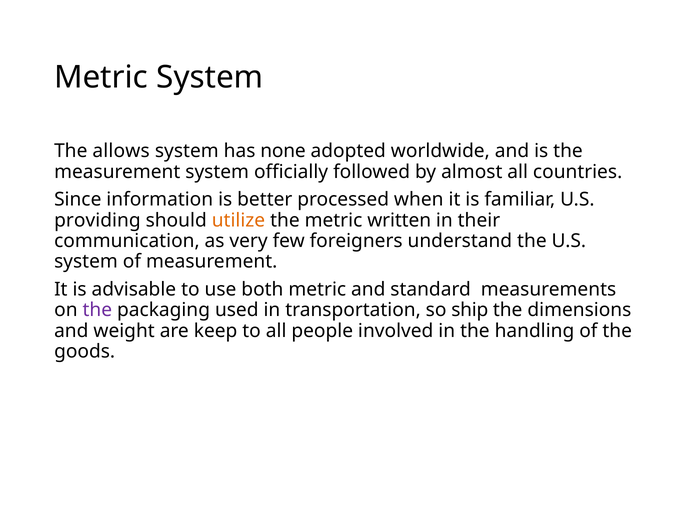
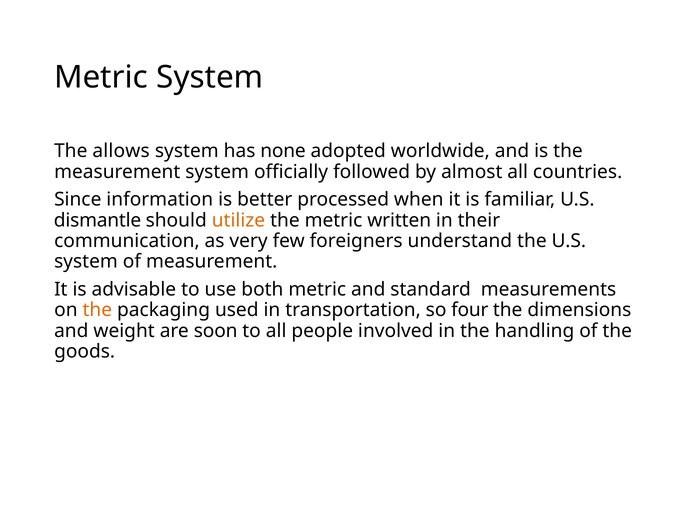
providing: providing -> dismantle
the at (97, 310) colour: purple -> orange
ship: ship -> four
keep: keep -> soon
